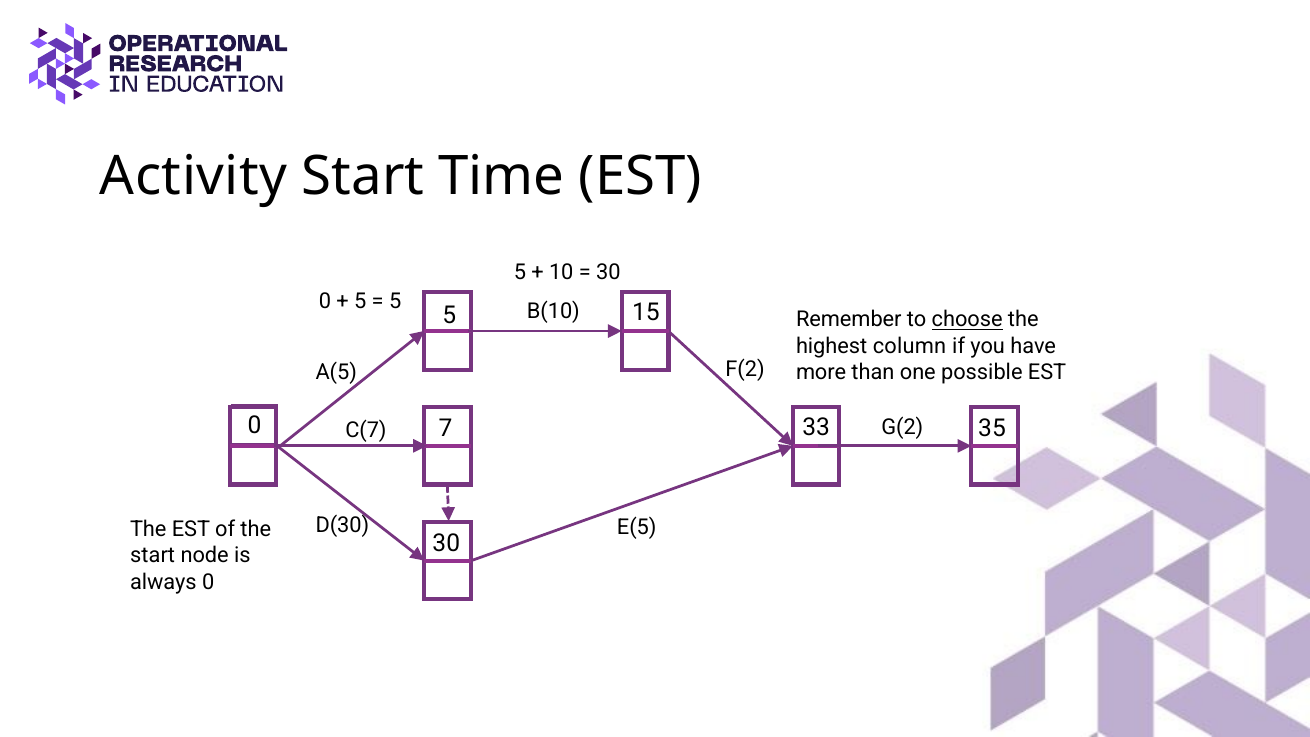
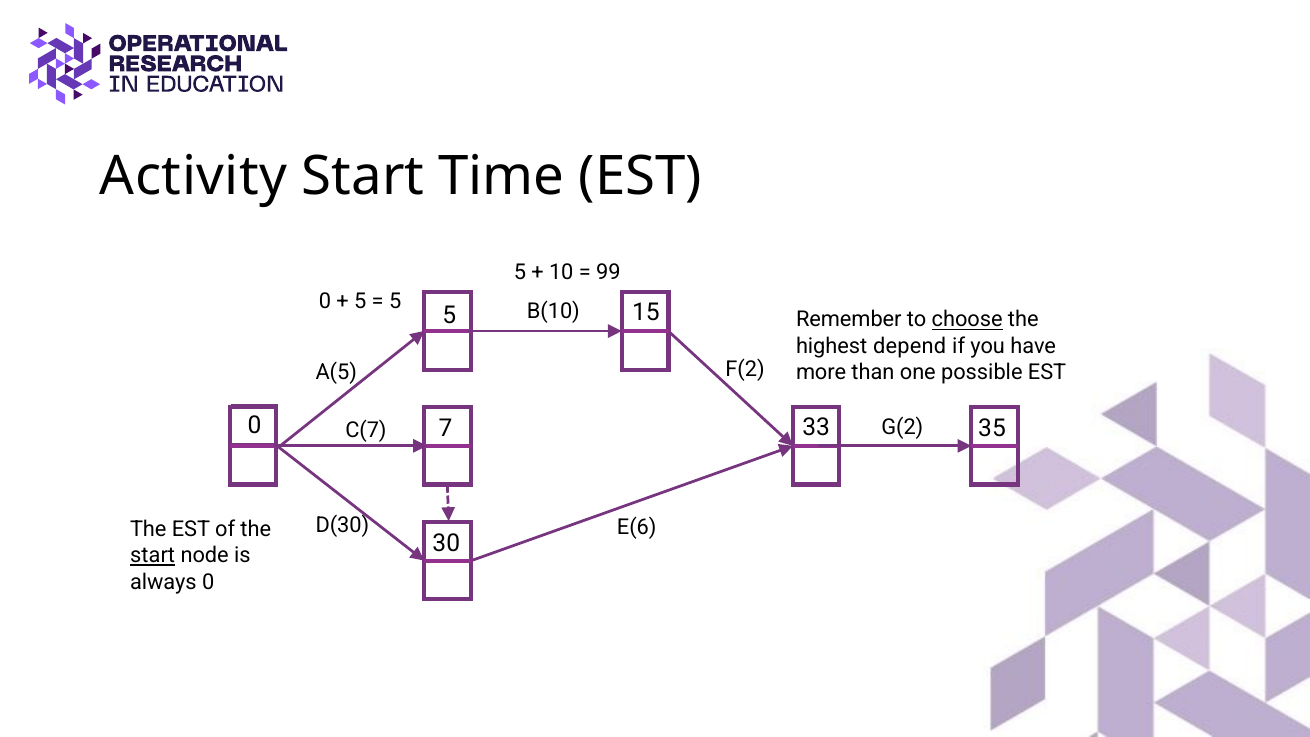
30 at (608, 272): 30 -> 99
column: column -> depend
E(5: E(5 -> E(6
start at (153, 556) underline: none -> present
